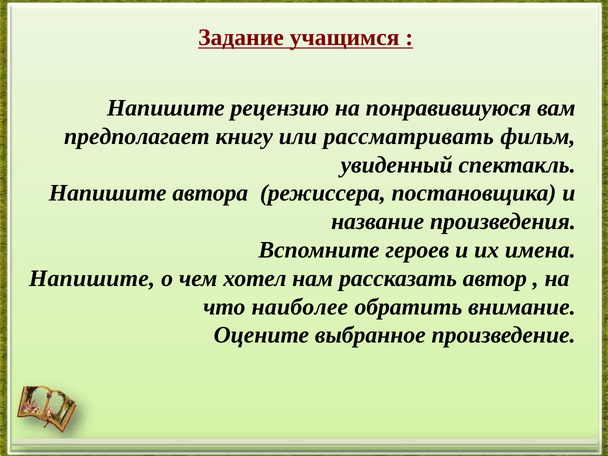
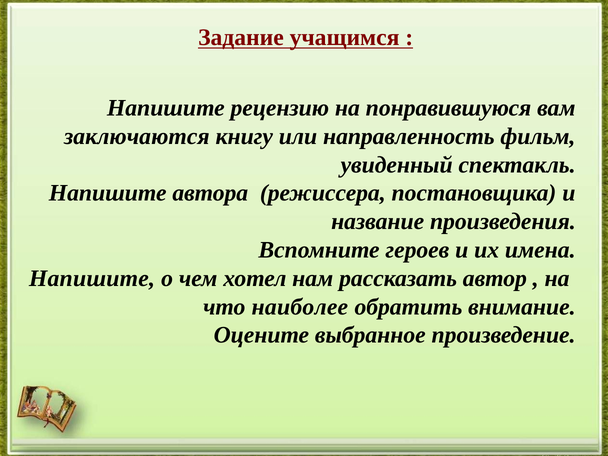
предполагает: предполагает -> заключаются
рассматривать: рассматривать -> направленность
